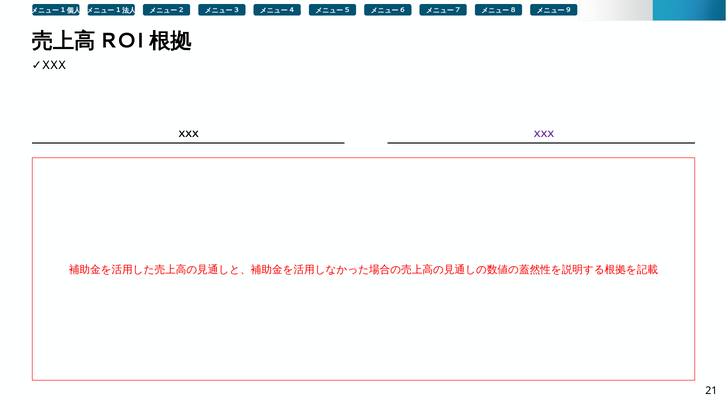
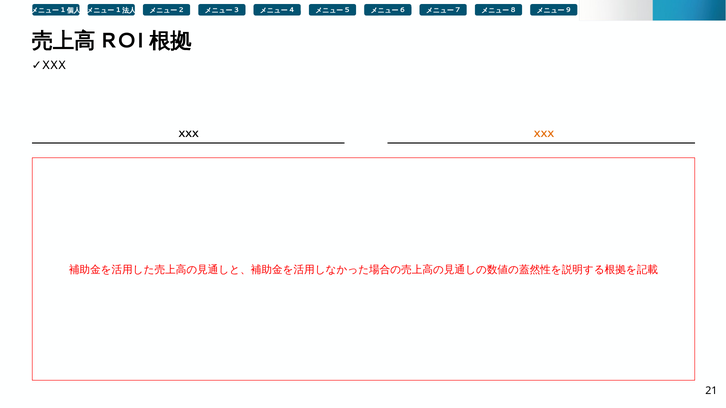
XXX at (544, 135) colour: purple -> orange
